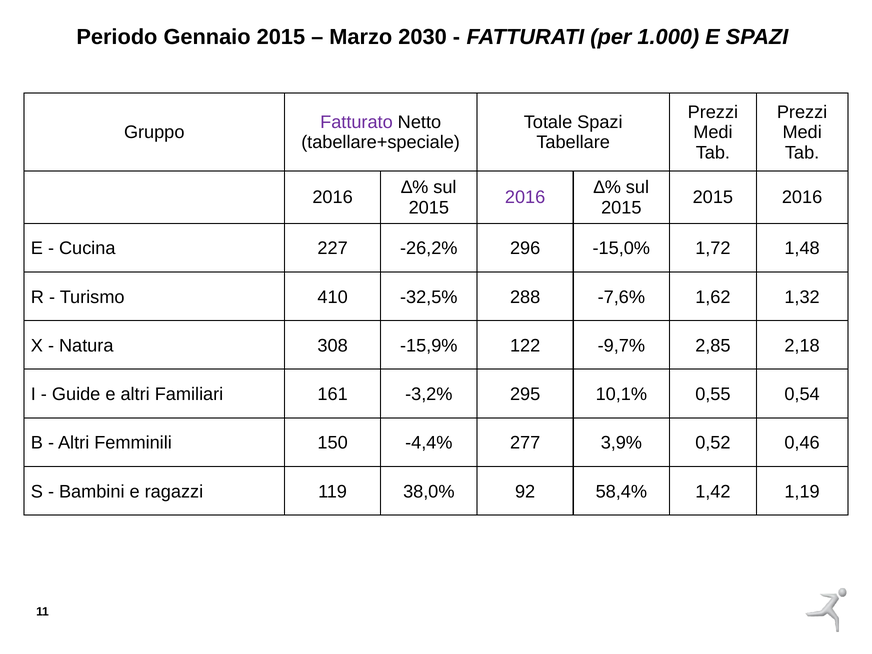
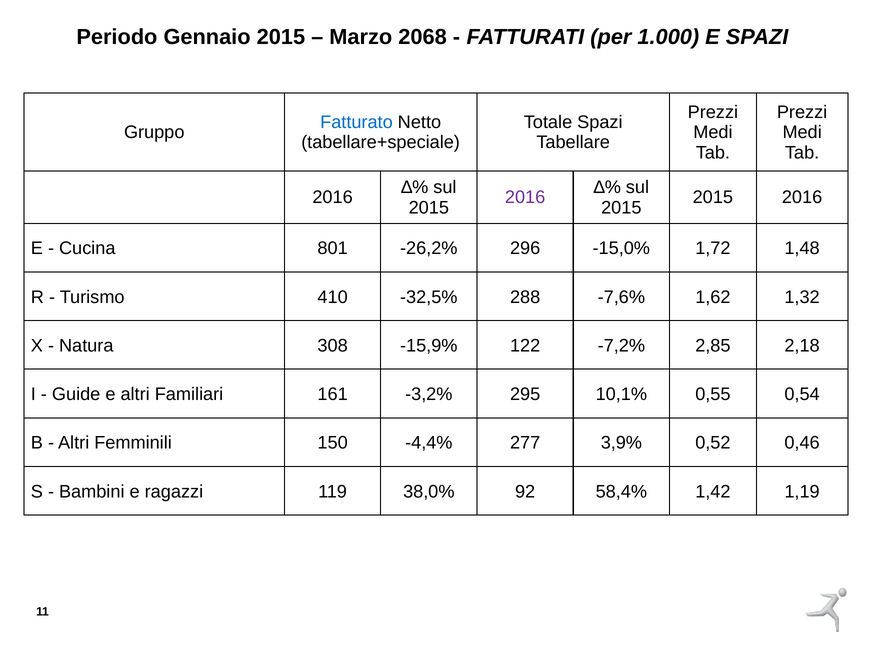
2030: 2030 -> 2068
Fatturato colour: purple -> blue
227: 227 -> 801
-9,7%: -9,7% -> -7,2%
